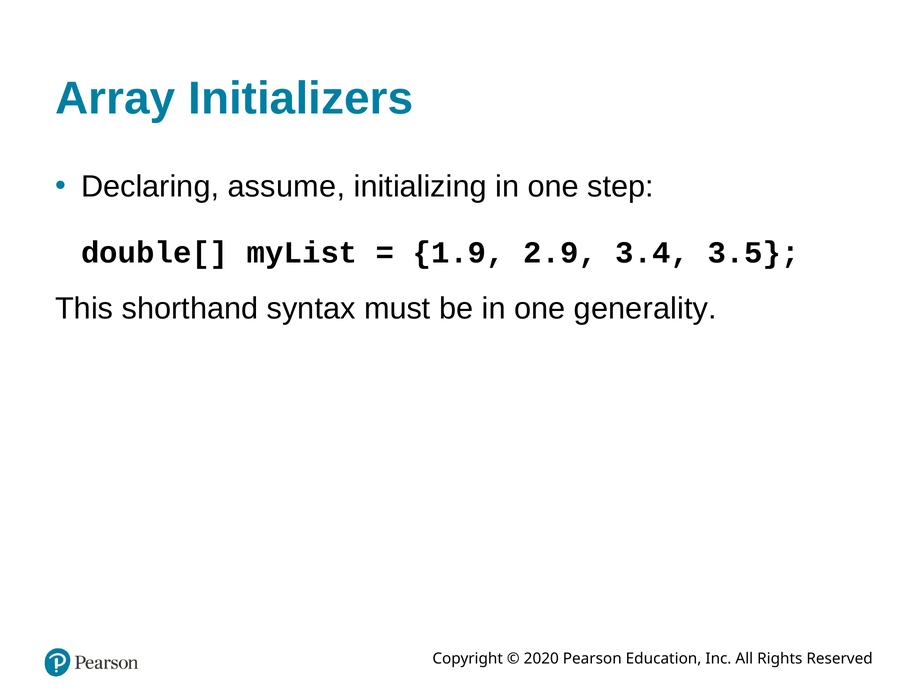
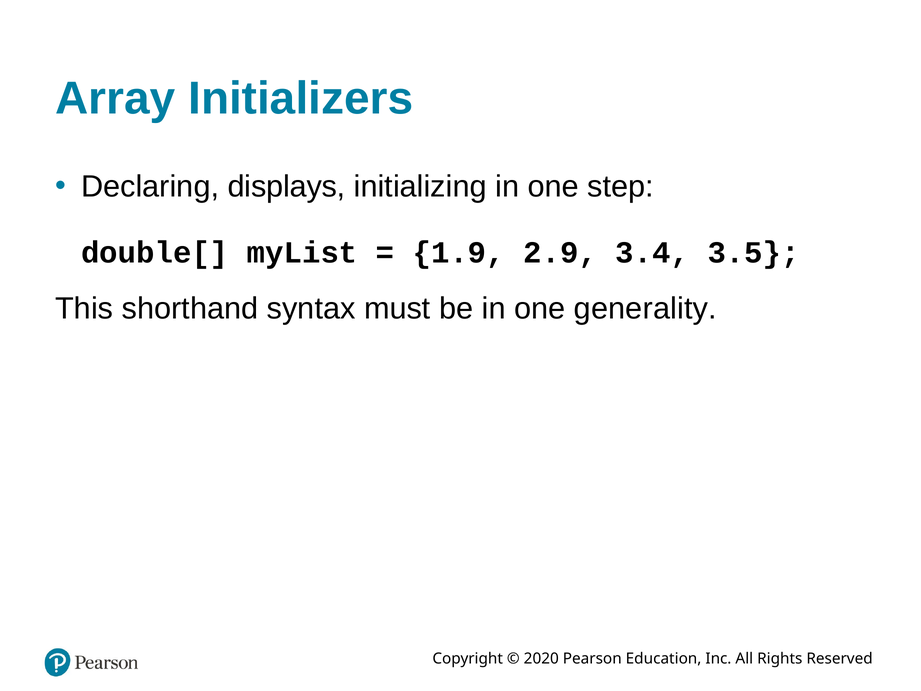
assume: assume -> displays
